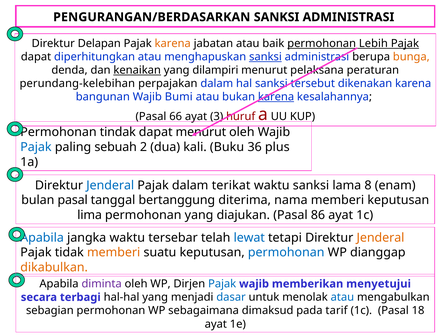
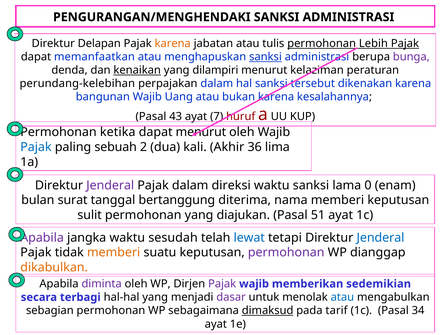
PENGURANGAN/BERDASARKAN: PENGURANGAN/BERDASARKAN -> PENGURANGAN/MENGHENDAKI
baik: baik -> tulis
diperhitungkan: diperhitungkan -> memanfaatkan
bunga colour: orange -> purple
pelaksana: pelaksana -> kelaziman
Bumi: Bumi -> Uang
karena at (276, 97) underline: present -> none
66: 66 -> 43
3: 3 -> 7
tindak: tindak -> ketika
Buku: Buku -> Akhir
plus: plus -> lima
Jenderal at (110, 185) colour: blue -> purple
terikat: terikat -> direksi
8: 8 -> 0
bulan pasal: pasal -> surat
lima: lima -> sulit
86: 86 -> 51
Apabila at (42, 238) colour: blue -> purple
tersebar: tersebar -> sesudah
Jenderal at (381, 238) colour: orange -> blue
permohonan at (286, 253) colour: blue -> purple
Pajak at (222, 284) colour: blue -> purple
menyetujui: menyetujui -> sedemikian
dasar colour: blue -> purple
dimaksud underline: none -> present
18: 18 -> 34
